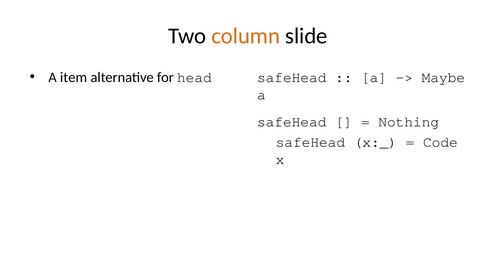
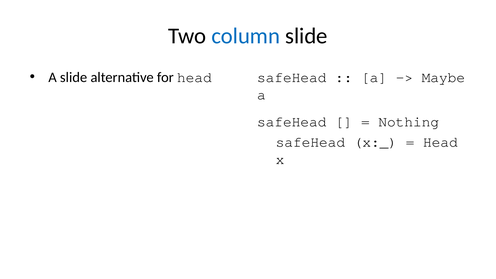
column colour: orange -> blue
A item: item -> slide
Code at (441, 142): Code -> Head
